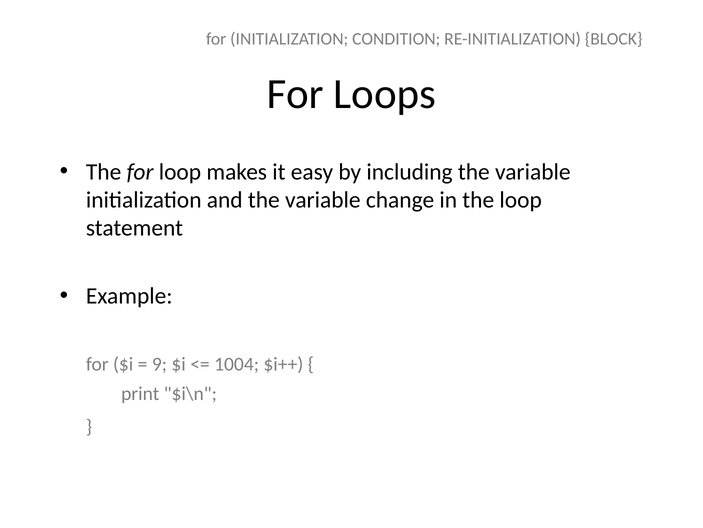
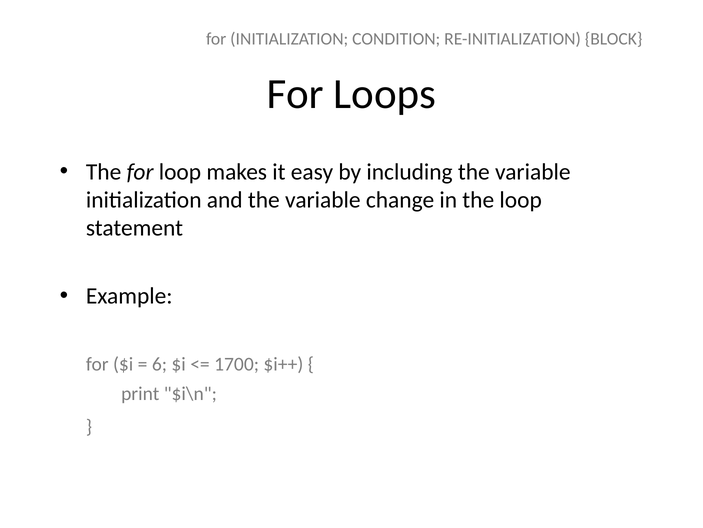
9: 9 -> 6
1004: 1004 -> 1700
